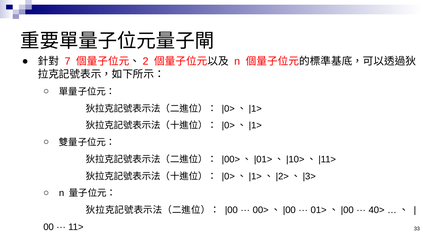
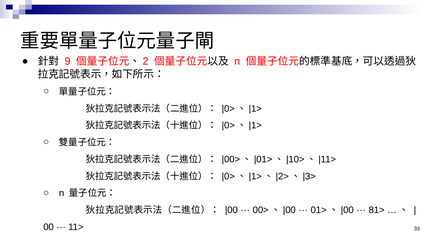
7: 7 -> 9
40>: 40> -> 81>
